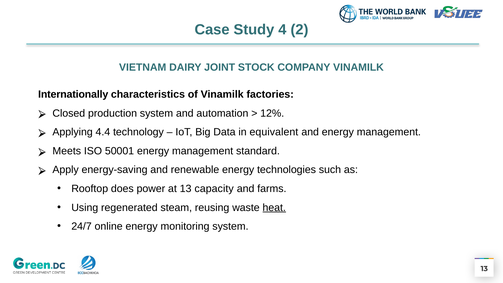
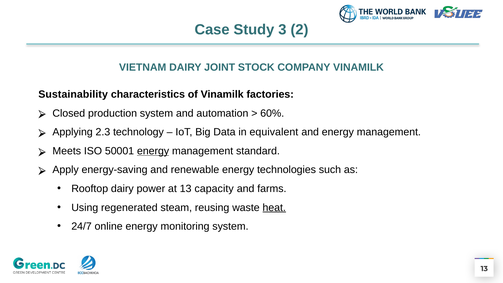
4: 4 -> 3
Internationally: Internationally -> Sustainability
12%: 12% -> 60%
4.4: 4.4 -> 2.3
energy at (153, 151) underline: none -> present
Rooftop does: does -> dairy
